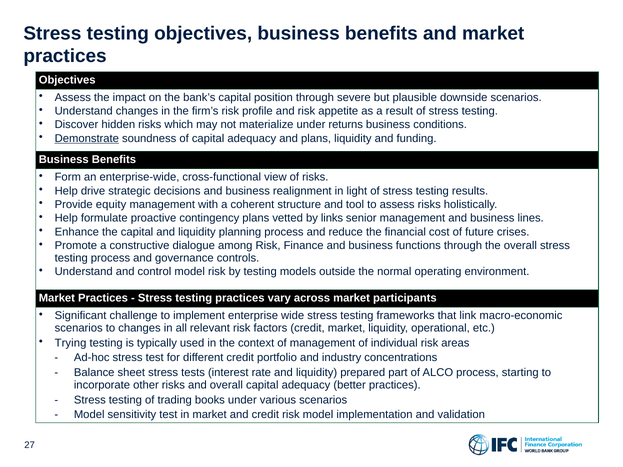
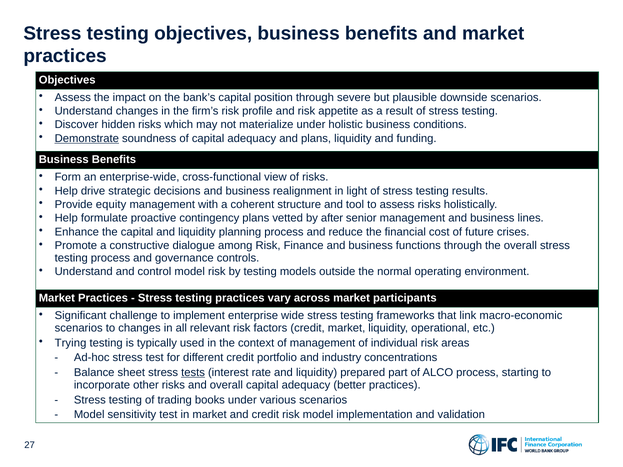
returns: returns -> holistic
links: links -> after
tests underline: none -> present
